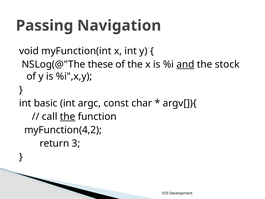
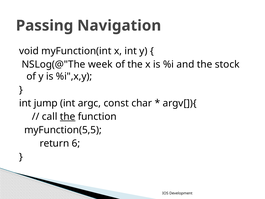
these: these -> week
and underline: present -> none
basic: basic -> jump
myFunction(4,2: myFunction(4,2 -> myFunction(5,5
3: 3 -> 6
